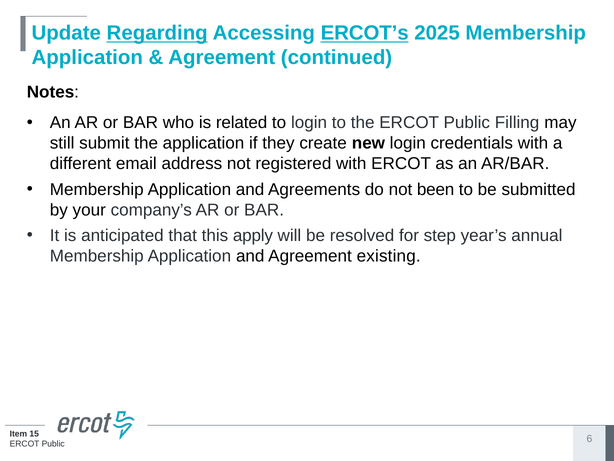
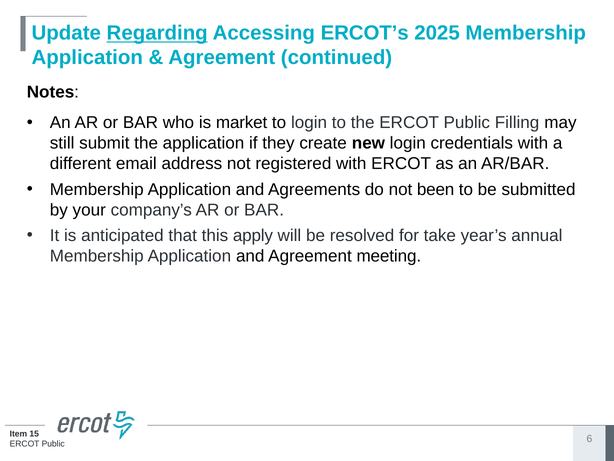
ERCOT’s underline: present -> none
related: related -> market
step: step -> take
existing: existing -> meeting
